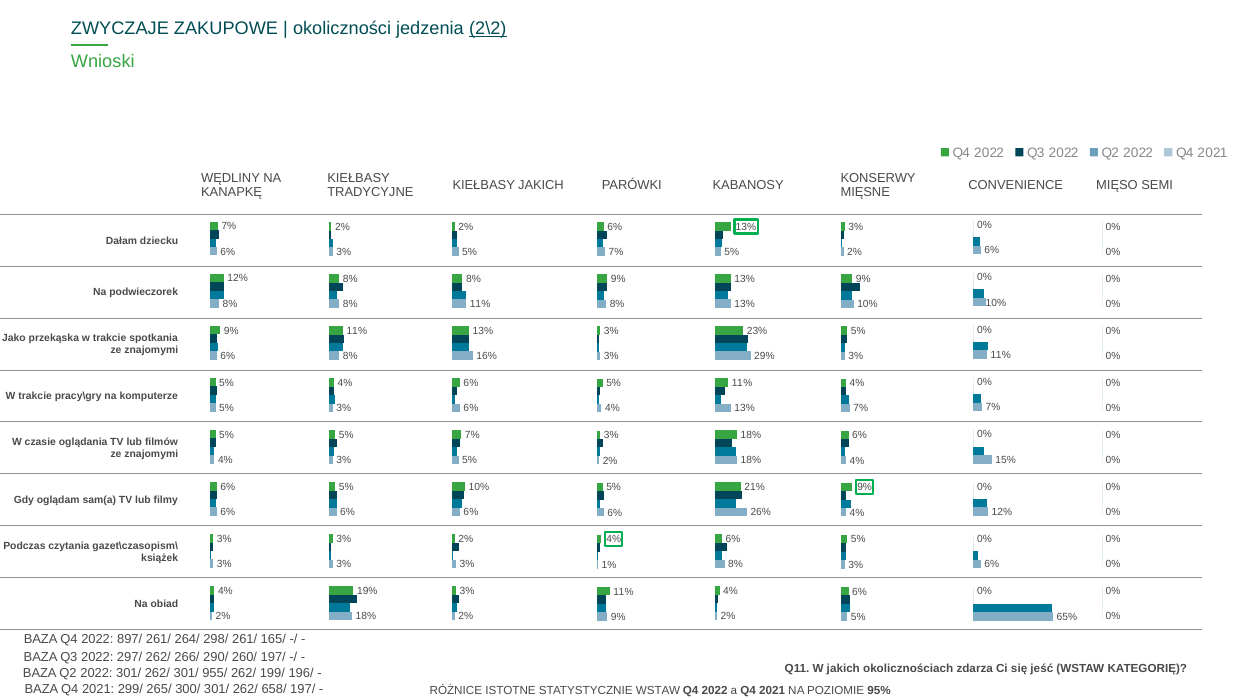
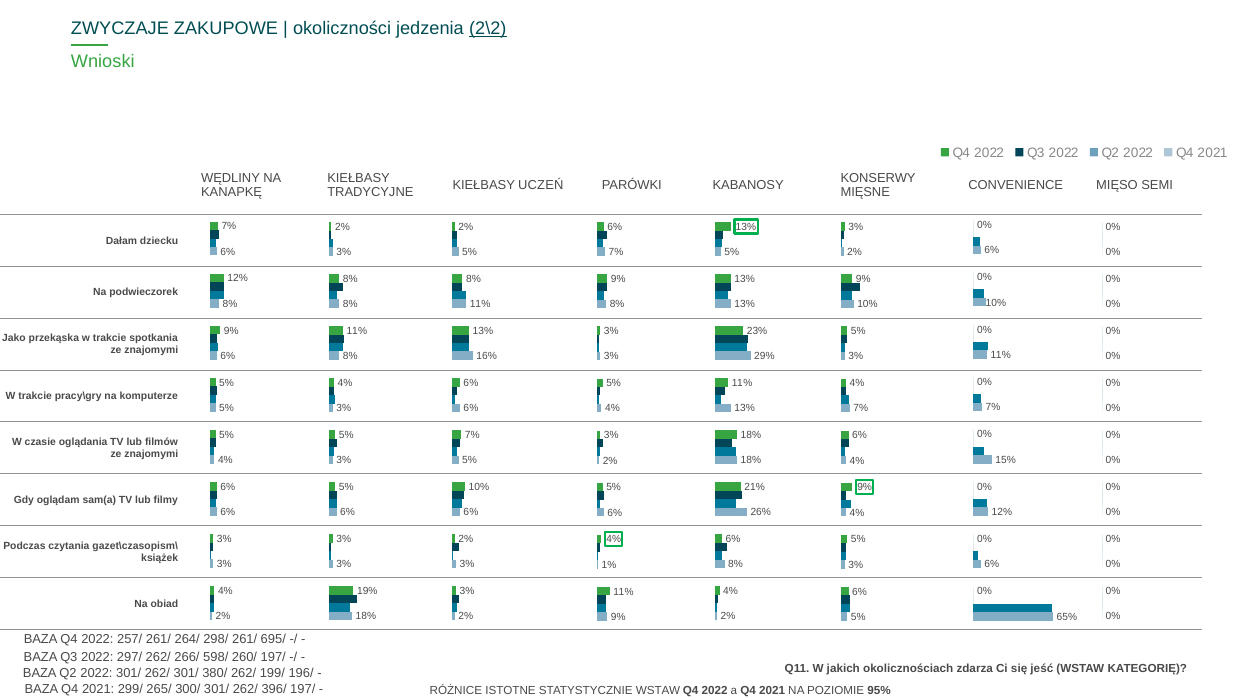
KIEŁBASY JAKICH: JAKICH -> UCZEŃ
897/: 897/ -> 257/
165/: 165/ -> 695/
290/: 290/ -> 598/
955/: 955/ -> 380/
658/: 658/ -> 396/
